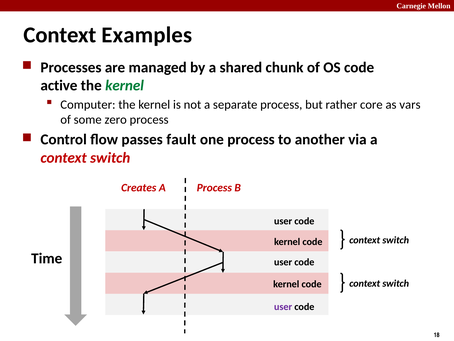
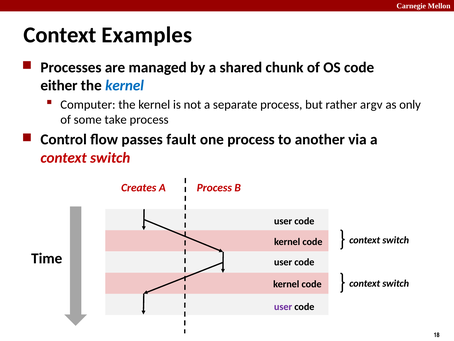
active: active -> either
kernel at (125, 85) colour: green -> blue
core: core -> argv
vars: vars -> only
zero: zero -> take
